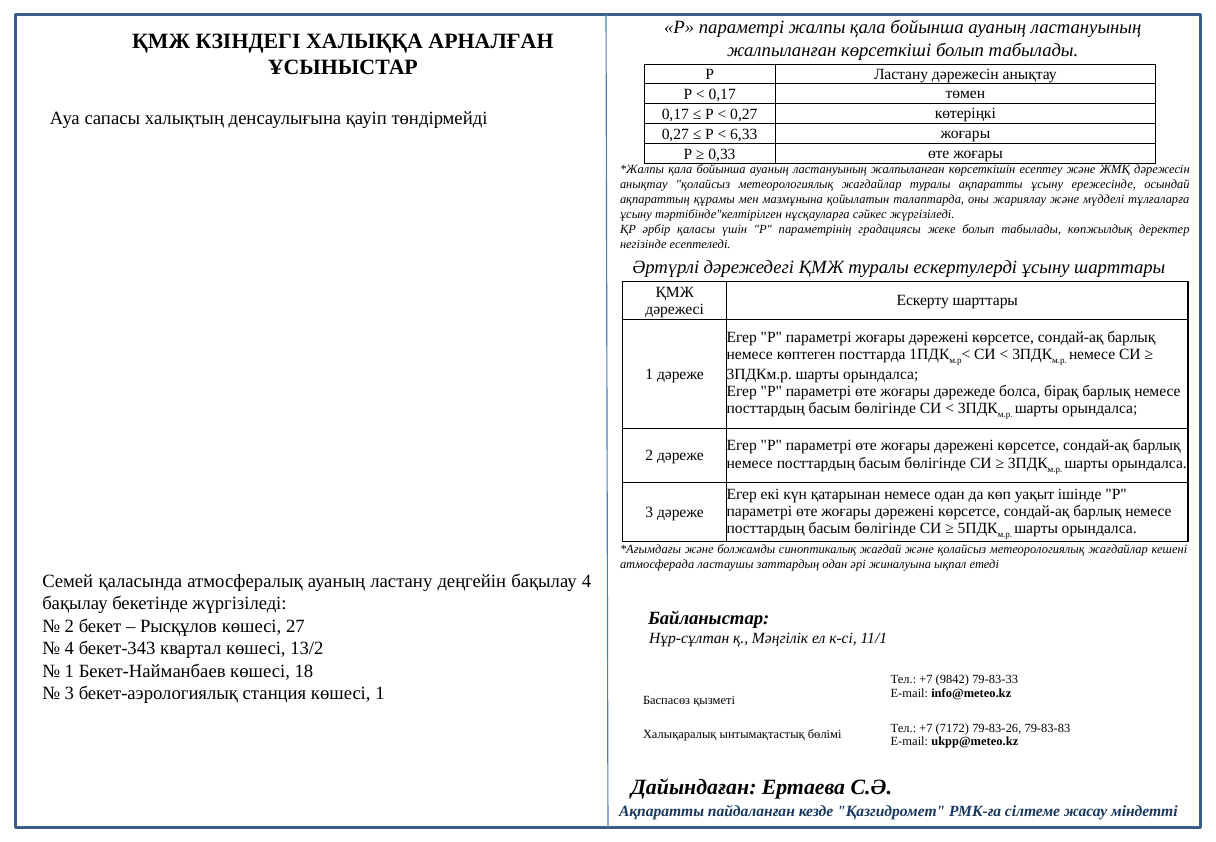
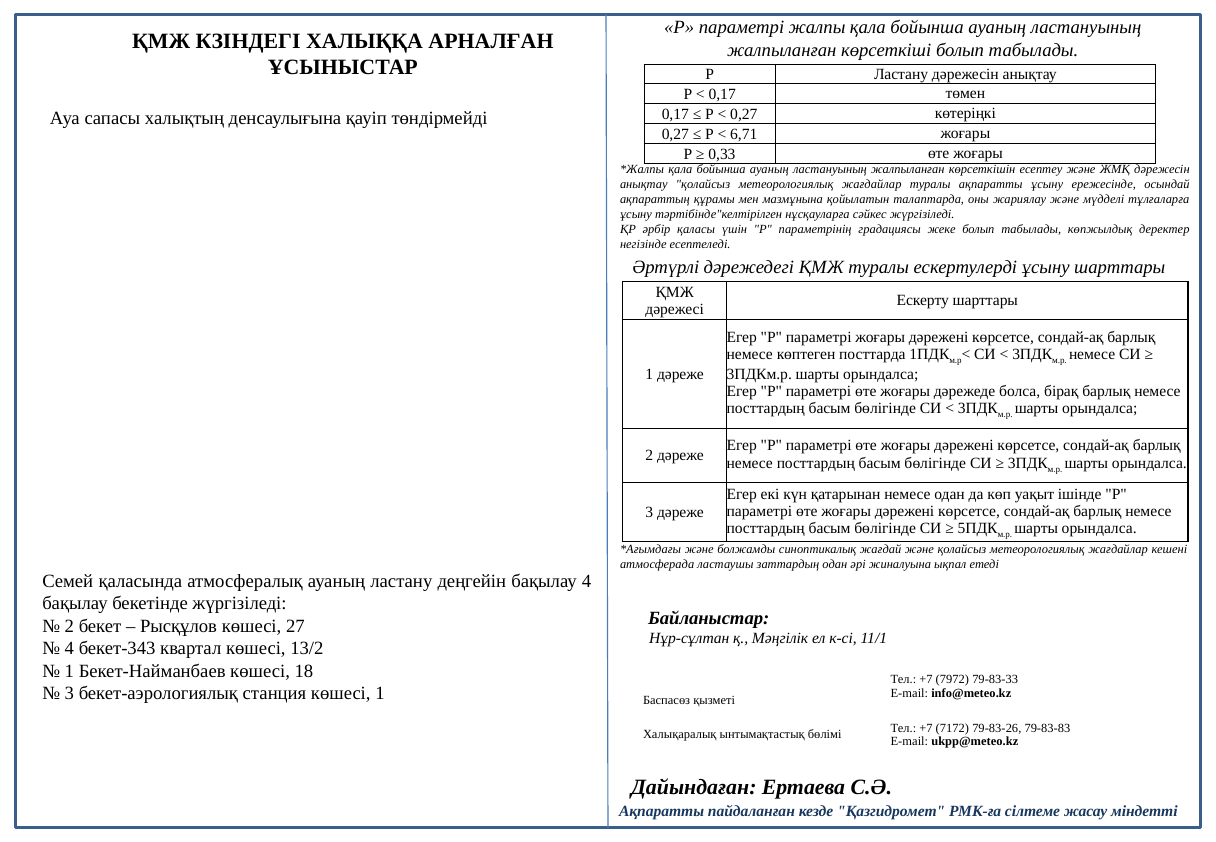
6,33: 6,33 -> 6,71
9842: 9842 -> 7972
